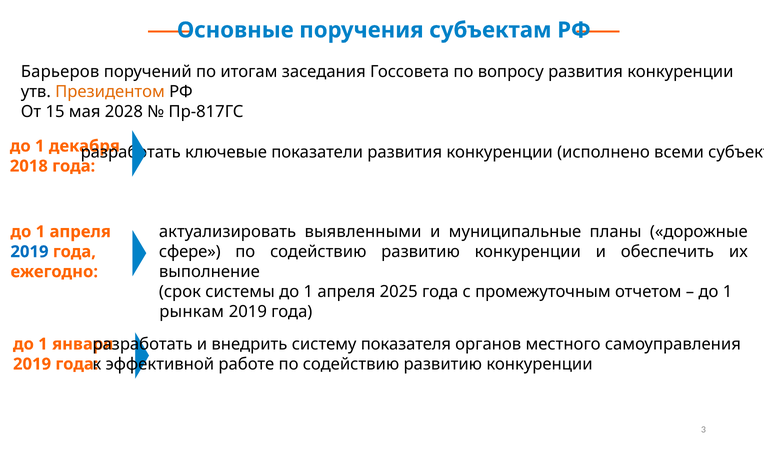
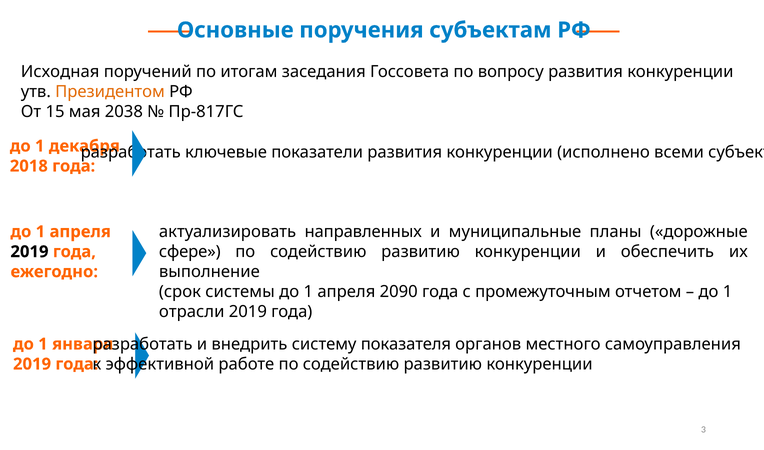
Барьеров: Барьеров -> Исходная
2028: 2028 -> 2038
выявленными: выявленными -> направленных
2019 at (29, 251) colour: blue -> black
2025: 2025 -> 2090
рынкам: рынкам -> отрасли
